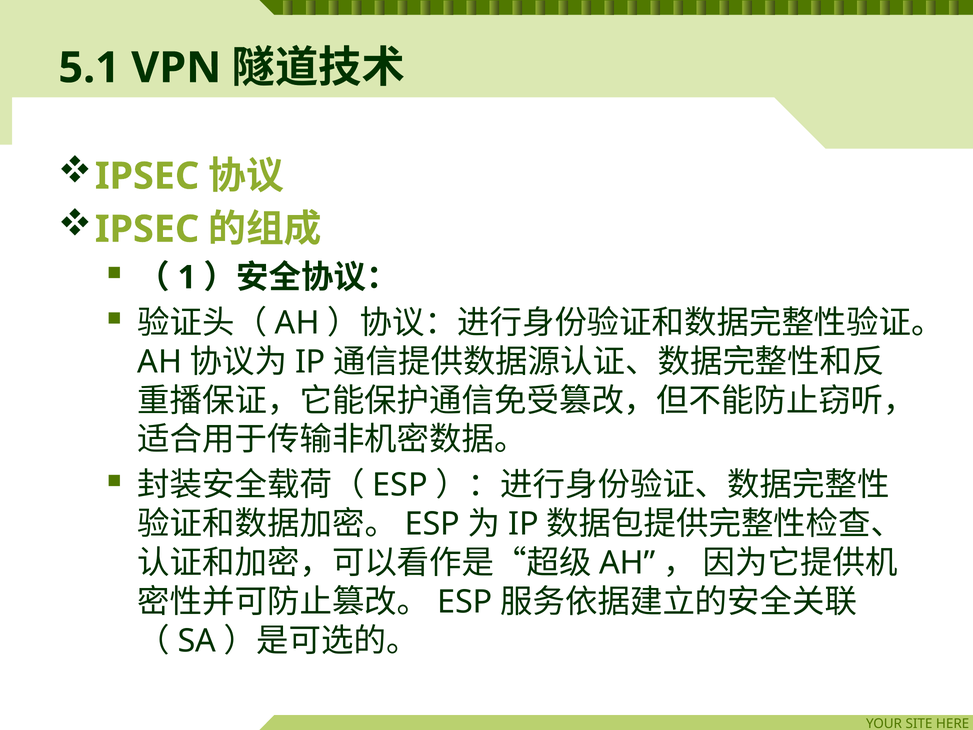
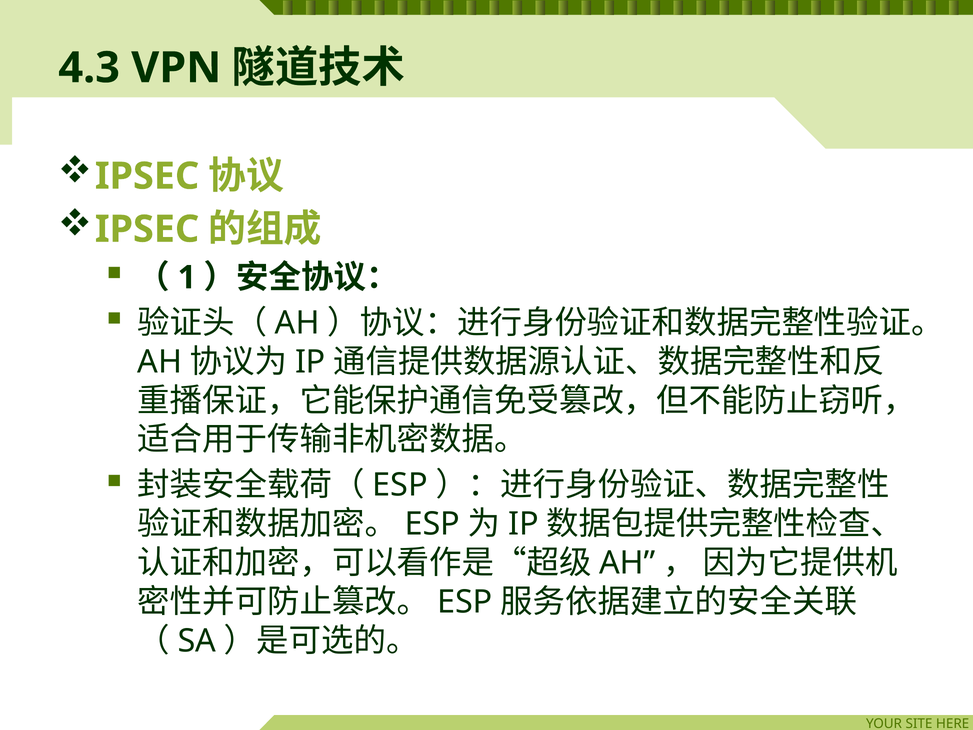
5.1: 5.1 -> 4.3
